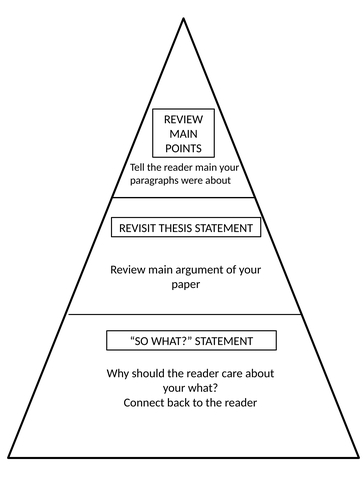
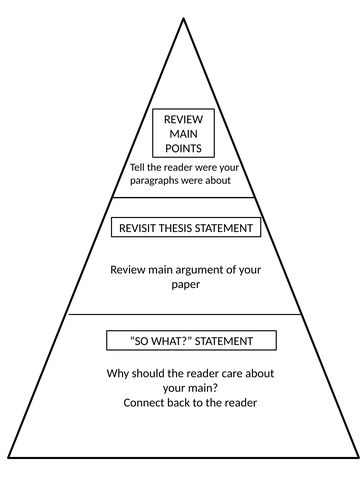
reader main: main -> were
your what: what -> main
